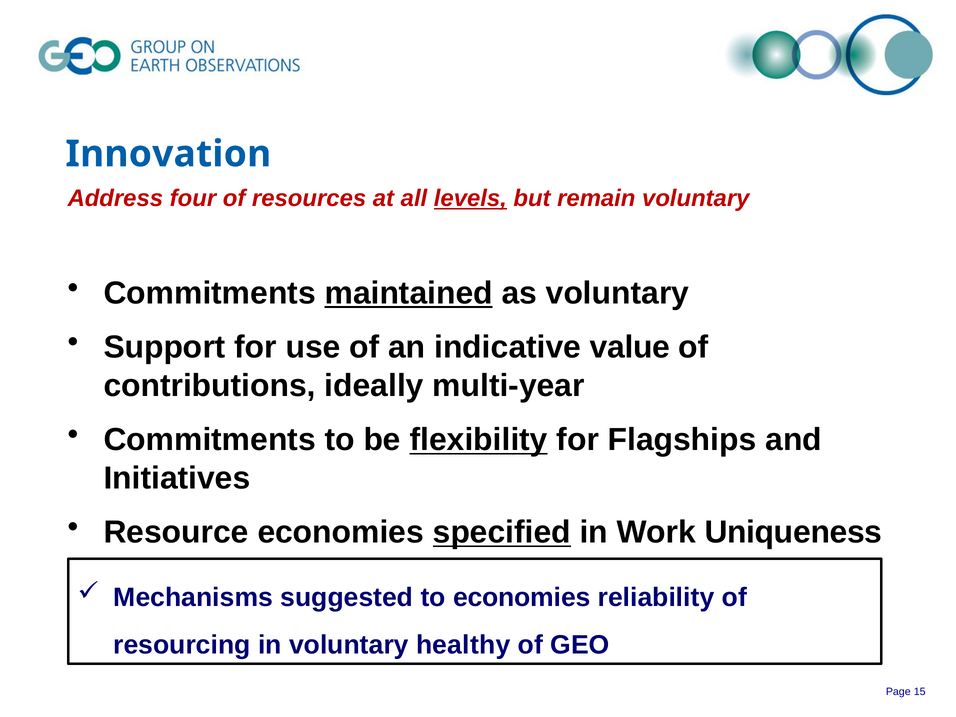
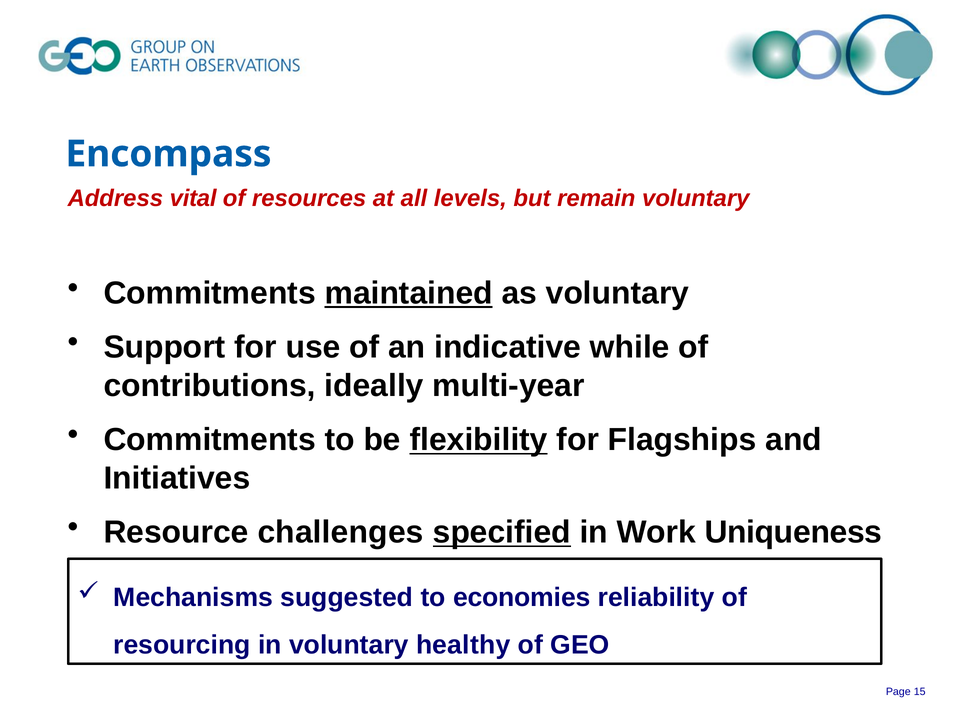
Innovation: Innovation -> Encompass
four: four -> vital
levels underline: present -> none
value: value -> while
Resource economies: economies -> challenges
